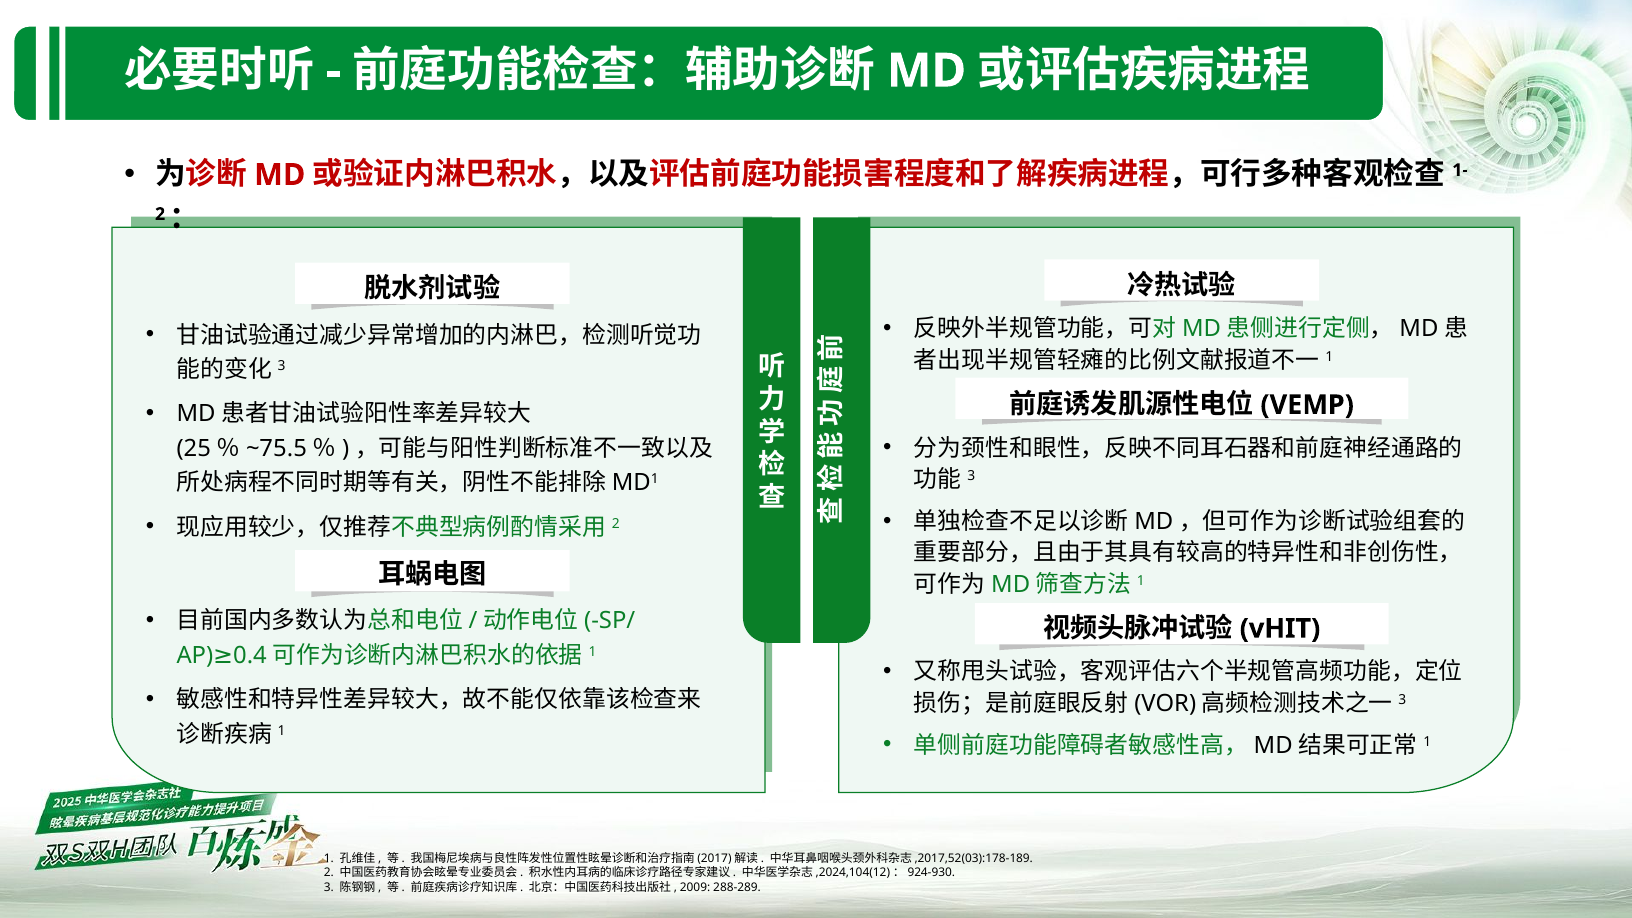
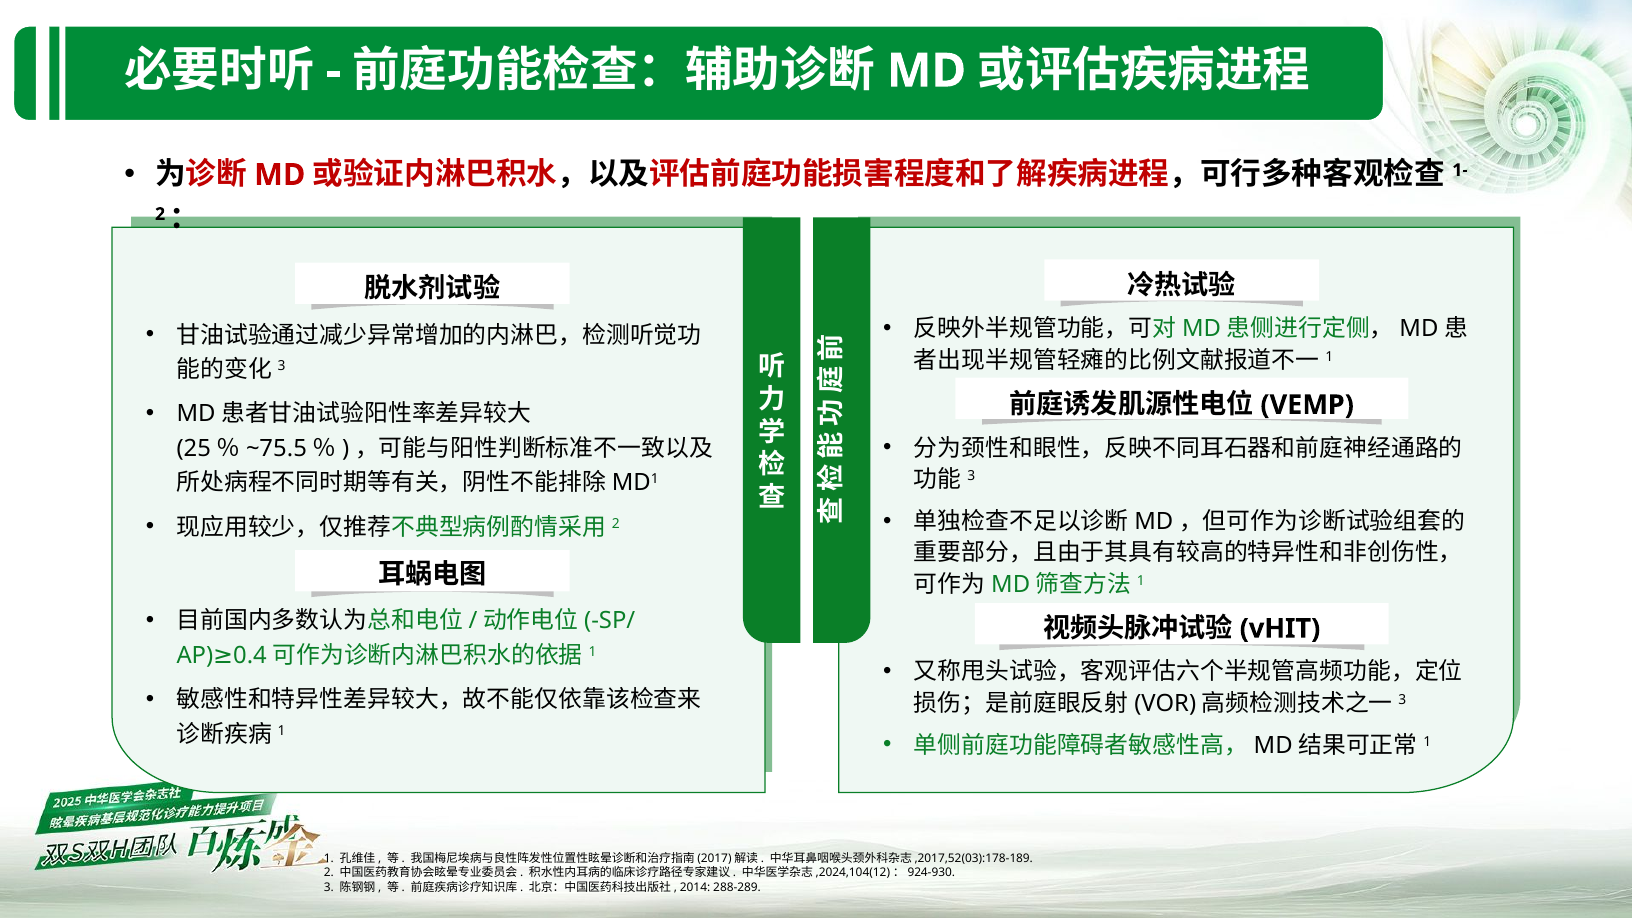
2009: 2009 -> 2014
